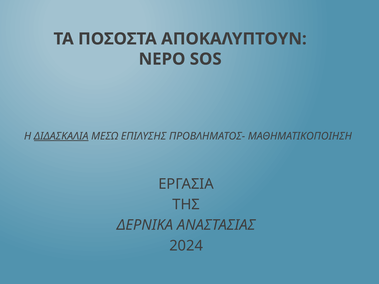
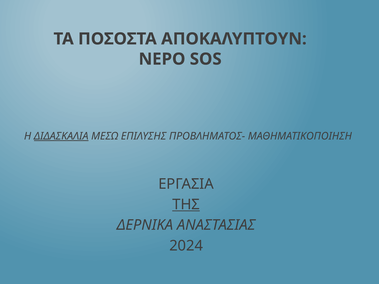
ΤΗΣ underline: none -> present
